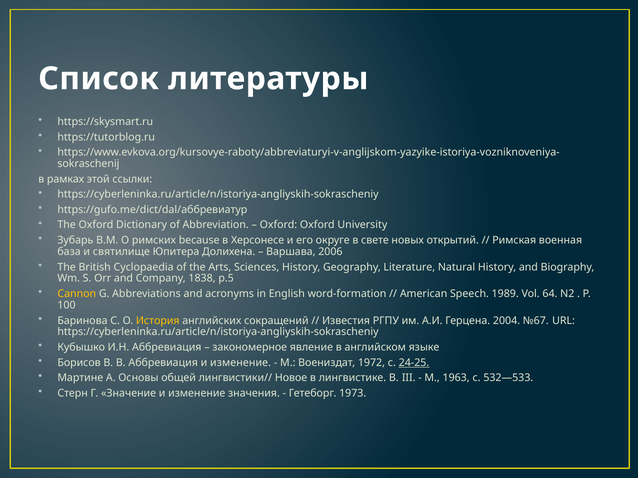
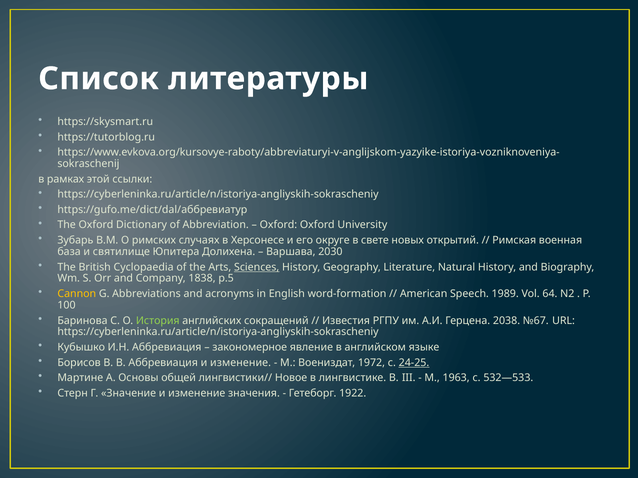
because: because -> случаях
2006: 2006 -> 2030
Sciences underline: none -> present
История colour: yellow -> light green
2004: 2004 -> 2038
1973: 1973 -> 1922
